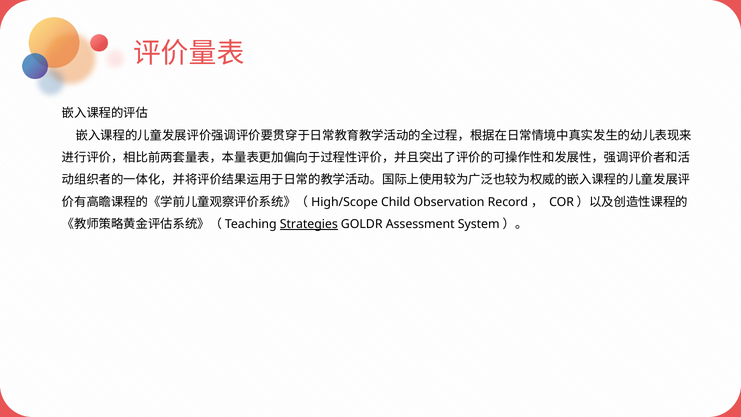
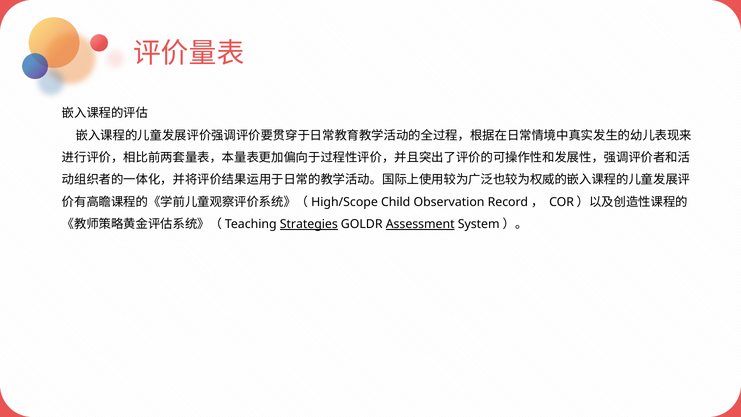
Assessment underline: none -> present
